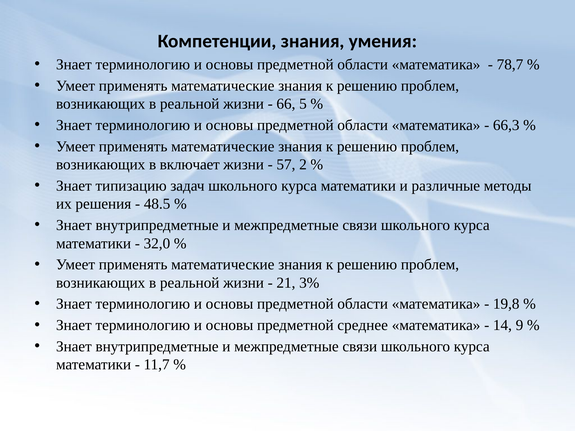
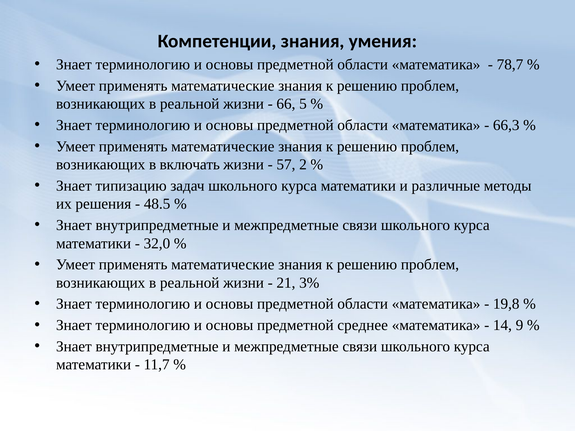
включает: включает -> включать
